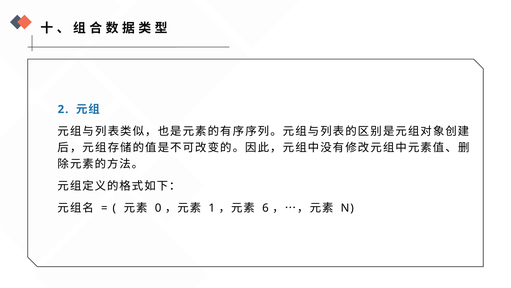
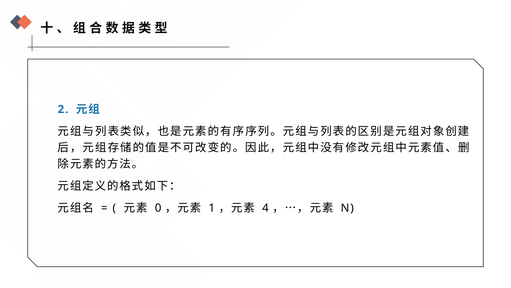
6: 6 -> 4
